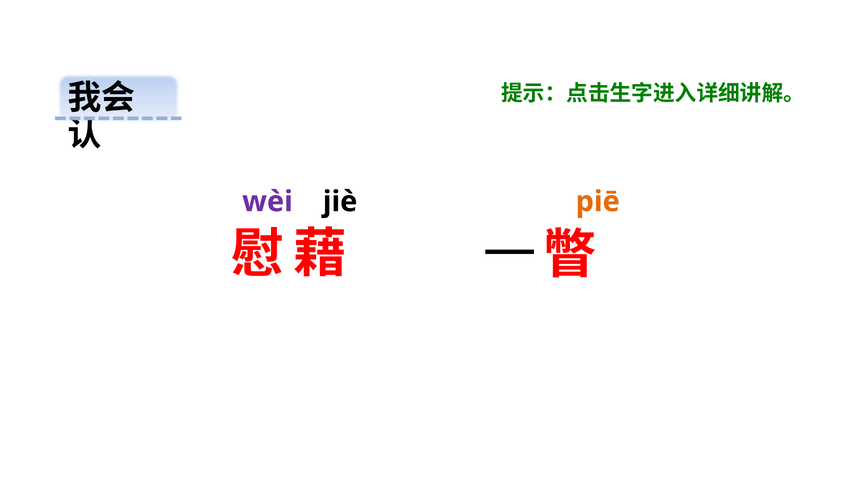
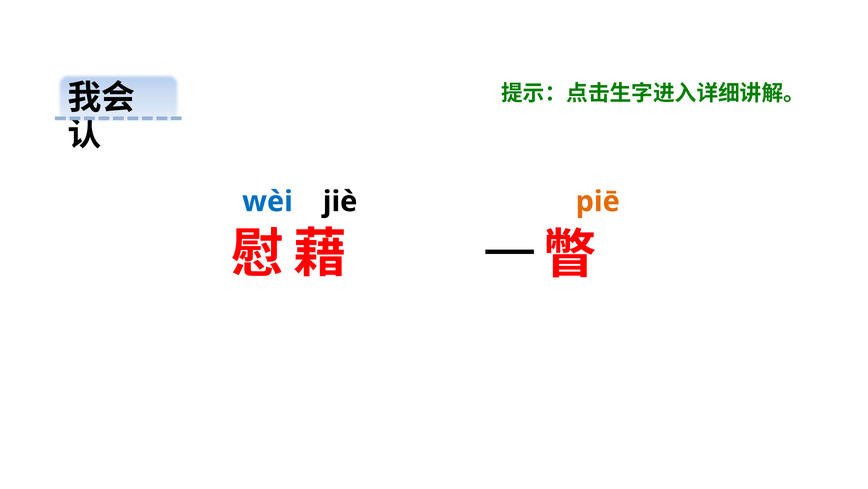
wèi colour: purple -> blue
